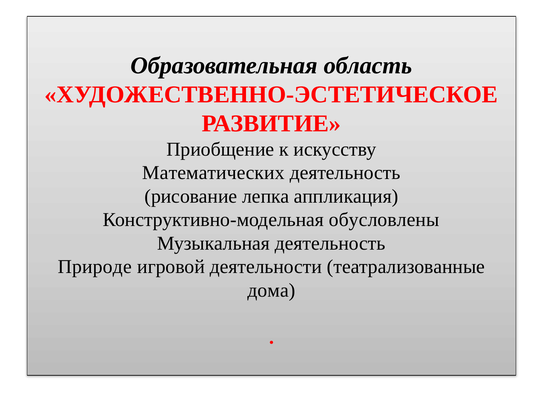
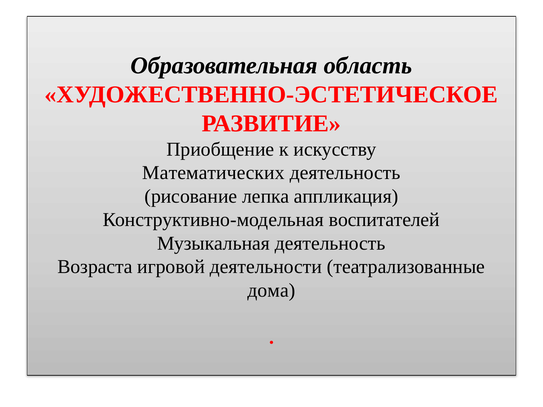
обусловлены: обусловлены -> воспитателей
Природе: Природе -> Возраста
